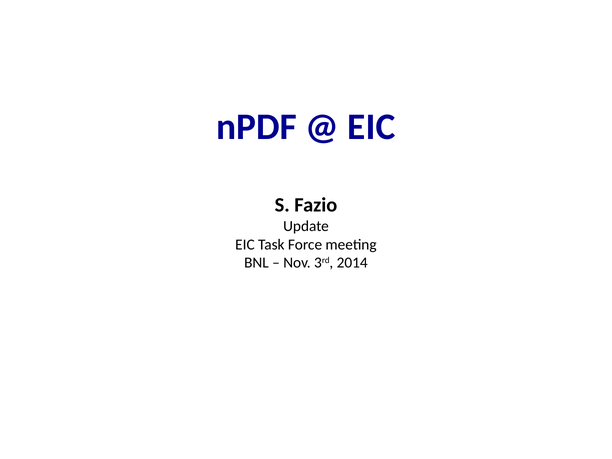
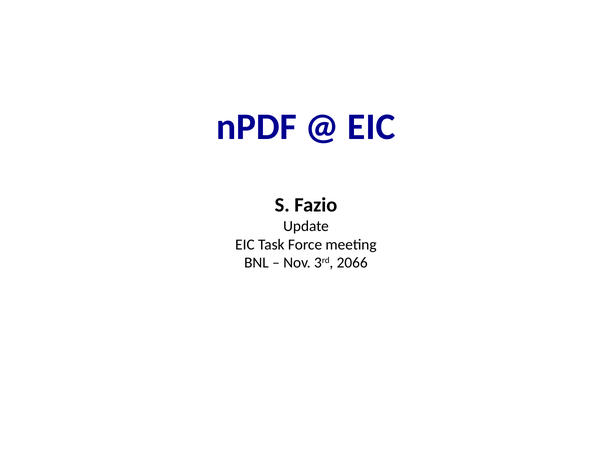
2014: 2014 -> 2066
